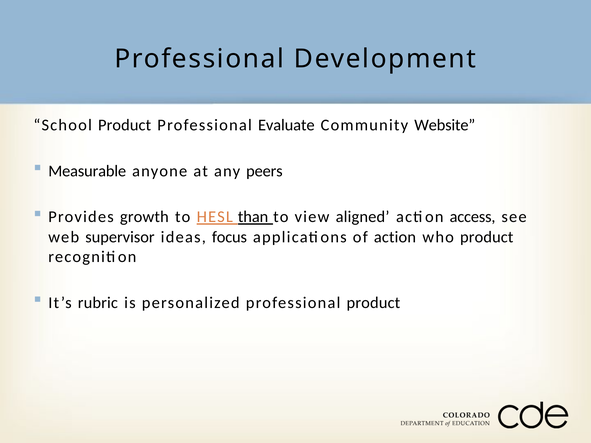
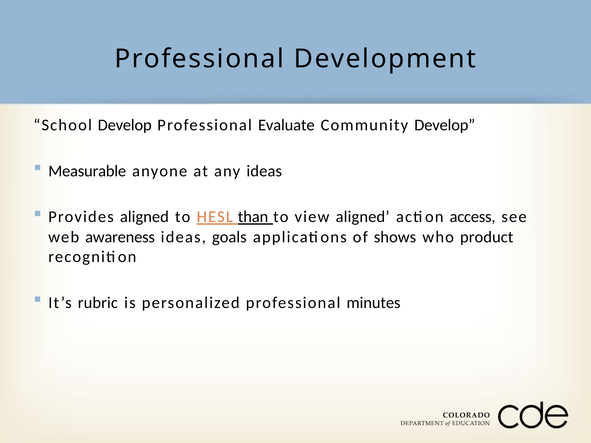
School Product: Product -> Develop
Community Website: Website -> Develop
any peers: peers -> ideas
Provides growth: growth -> aligned
supervisor: supervisor -> awareness
focus: focus -> goals
of action: action -> shows
professional product: product -> minutes
